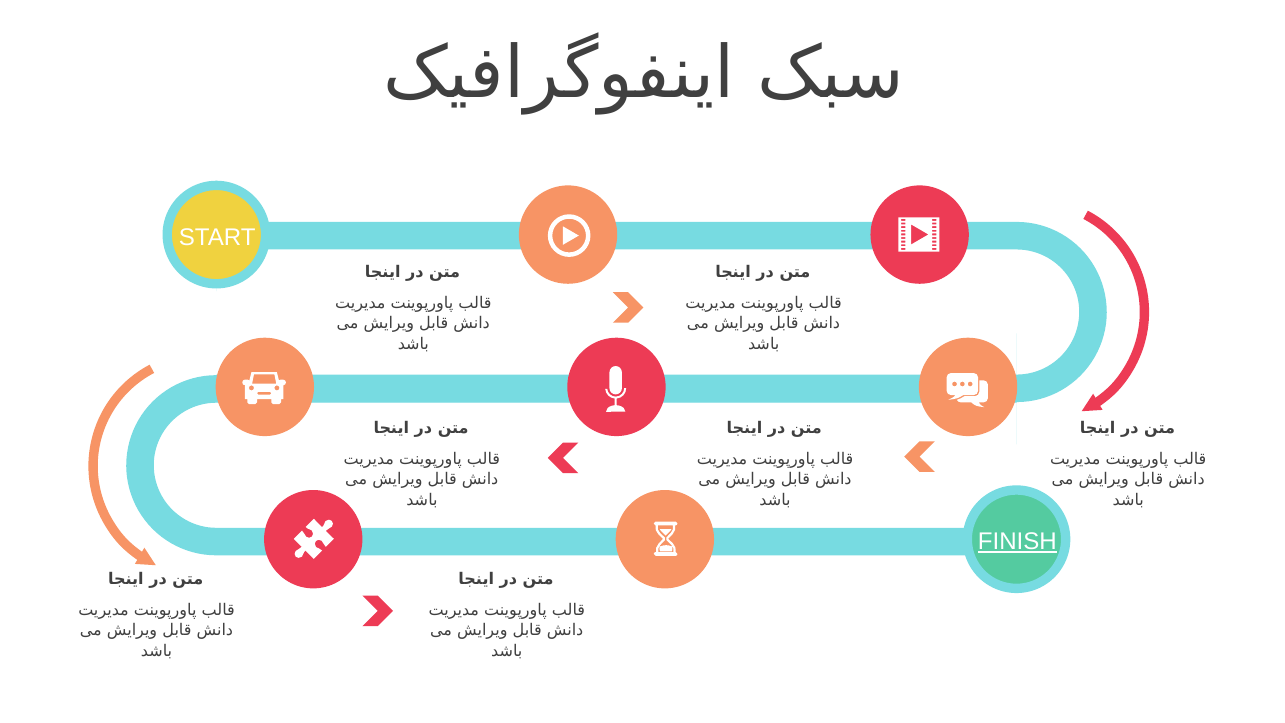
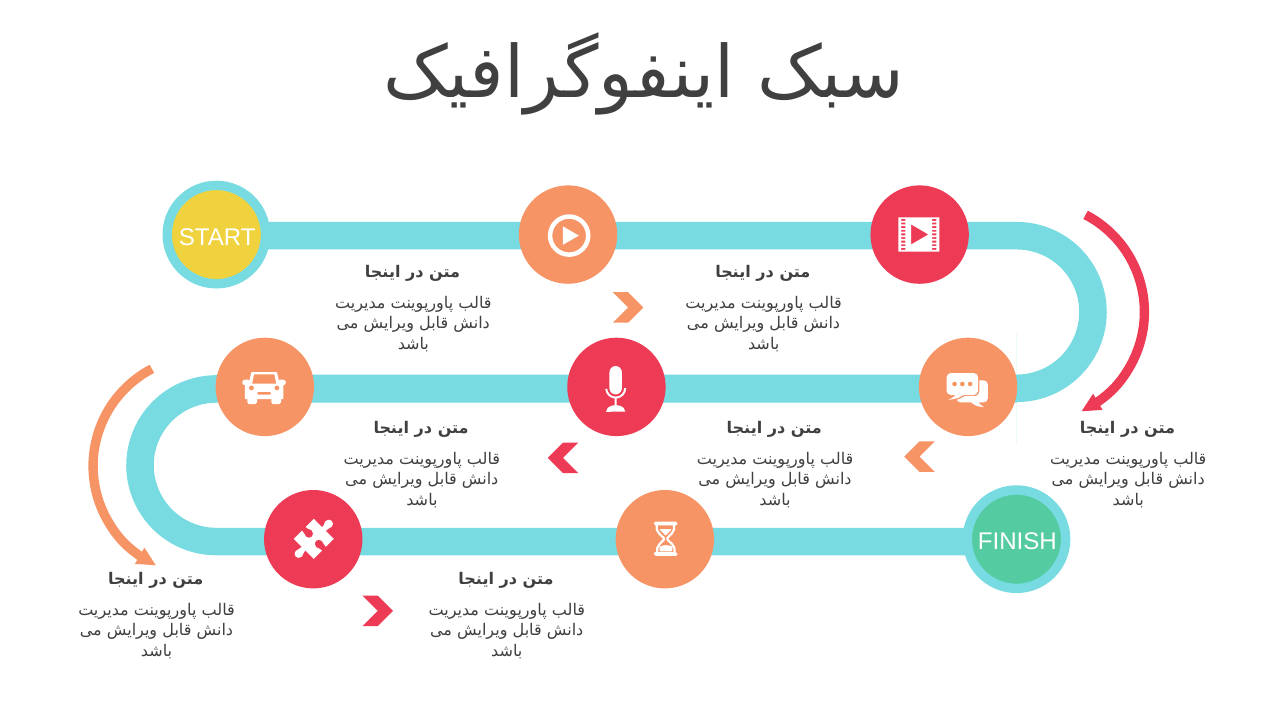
FINISH underline: present -> none
